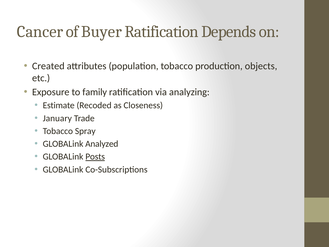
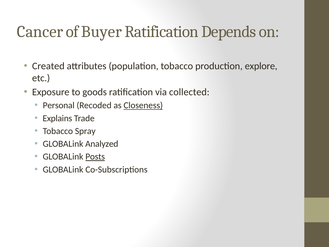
objects: objects -> explore
family: family -> goods
analyzing: analyzing -> collected
Estimate: Estimate -> Personal
Closeness underline: none -> present
January: January -> Explains
